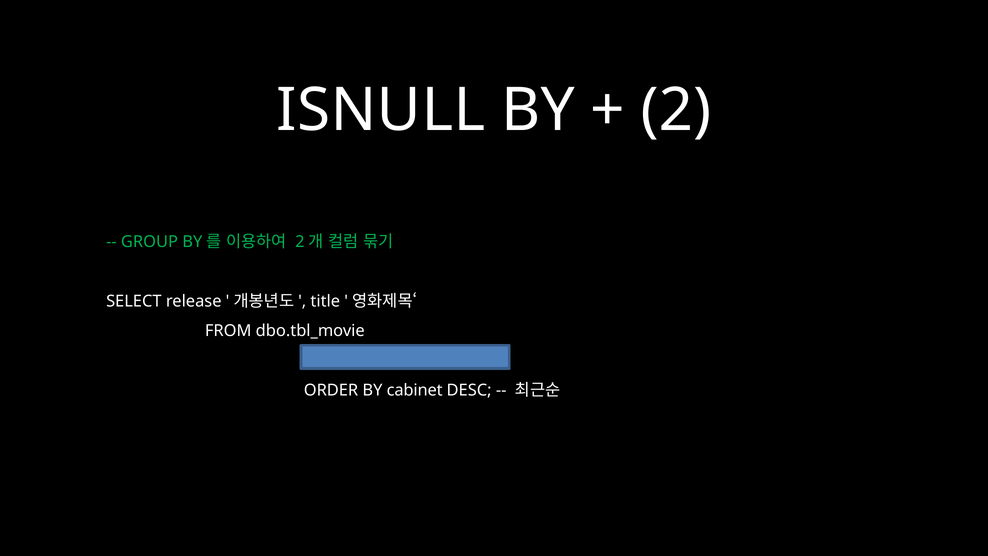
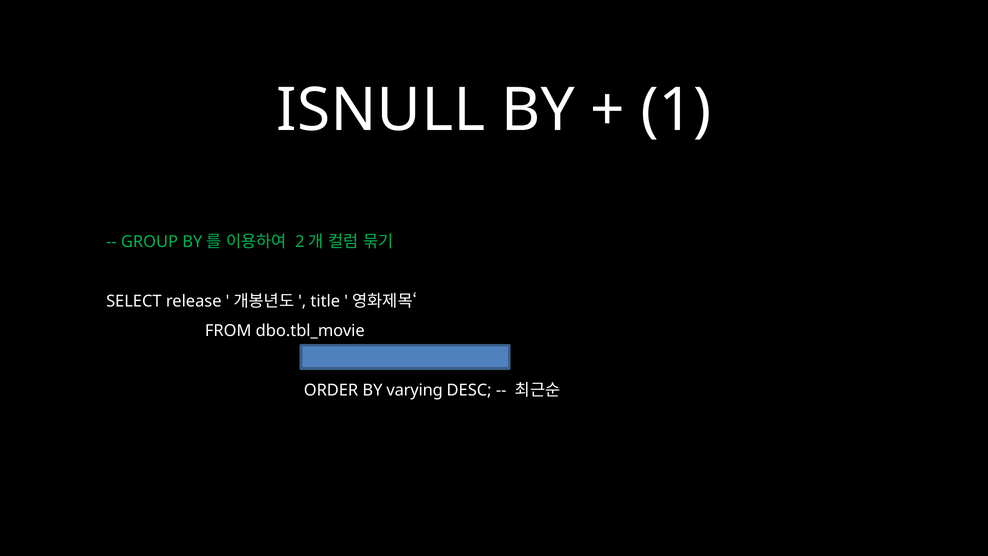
2: 2 -> 1
cabinet: cabinet -> varying
